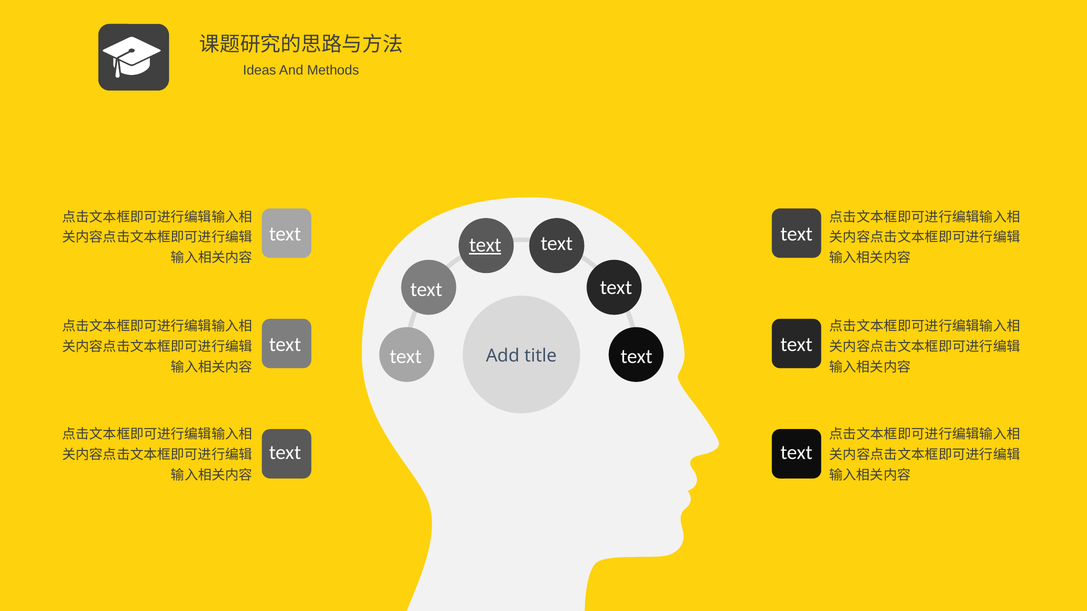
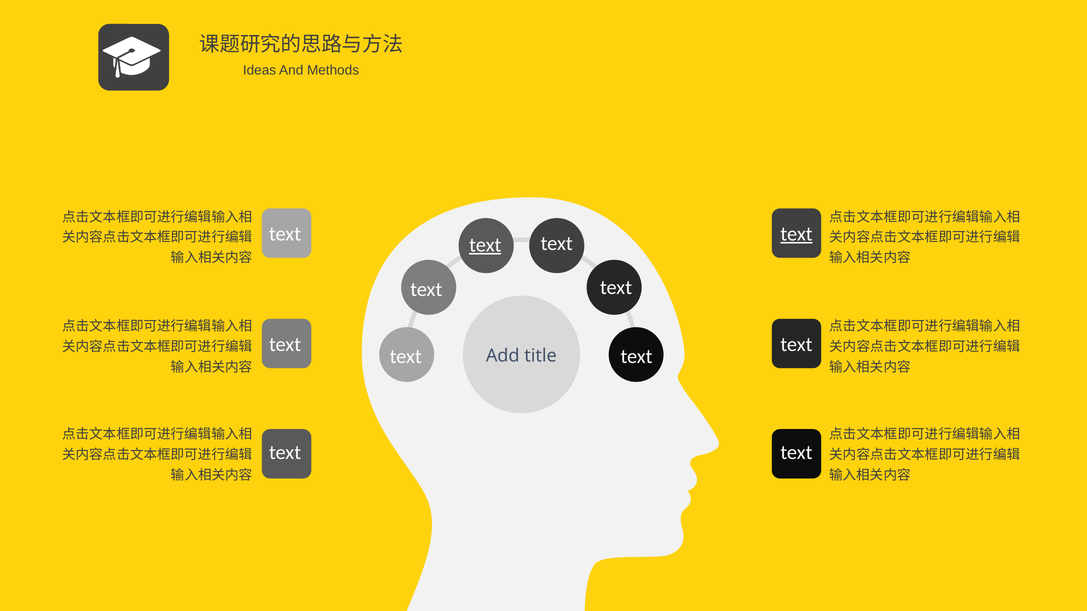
text at (797, 234) underline: none -> present
